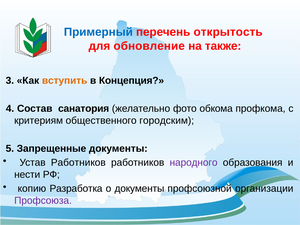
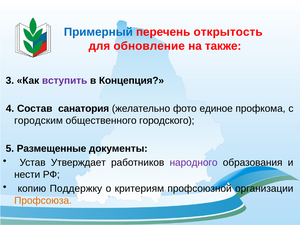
вступить colour: orange -> purple
обкома: обкома -> единое
критериям: критериям -> городским
городским: городским -> городского
Запрещенные: Запрещенные -> Размещенные
Устав Работников: Работников -> Утверждает
Разработка: Разработка -> Поддержку
о документы: документы -> критериям
Профсоюза colour: purple -> orange
